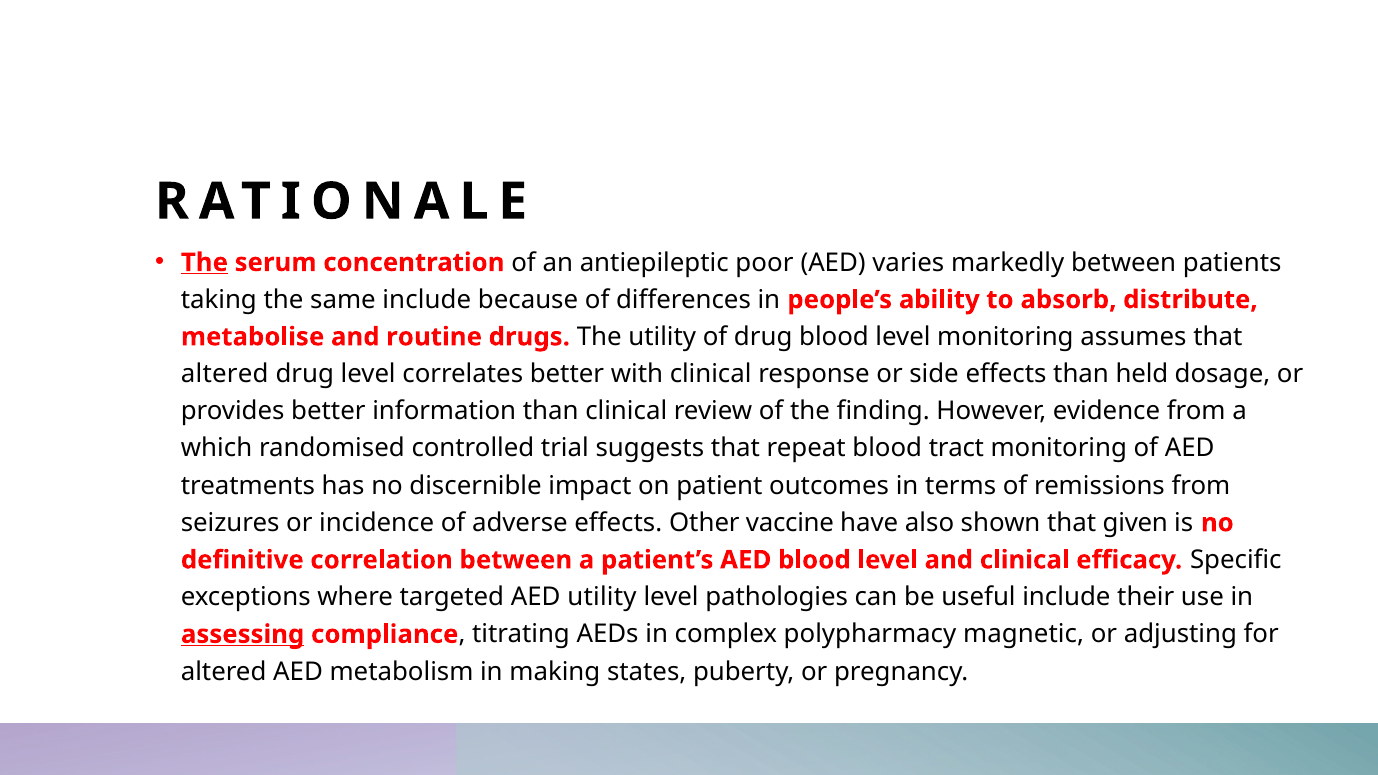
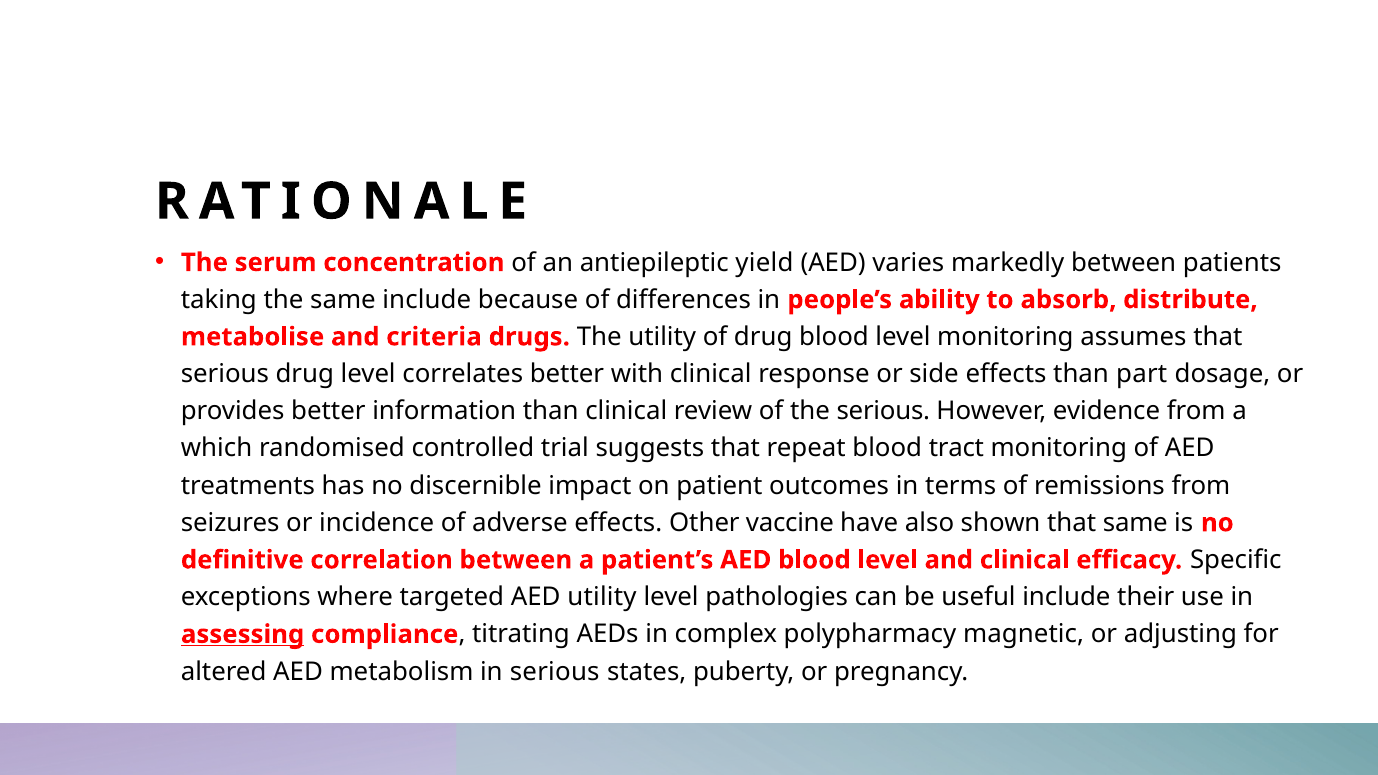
The at (204, 263) underline: present -> none
poor: poor -> yield
routine: routine -> criteria
altered at (225, 374): altered -> serious
held: held -> part
the finding: finding -> serious
that given: given -> same
in making: making -> serious
